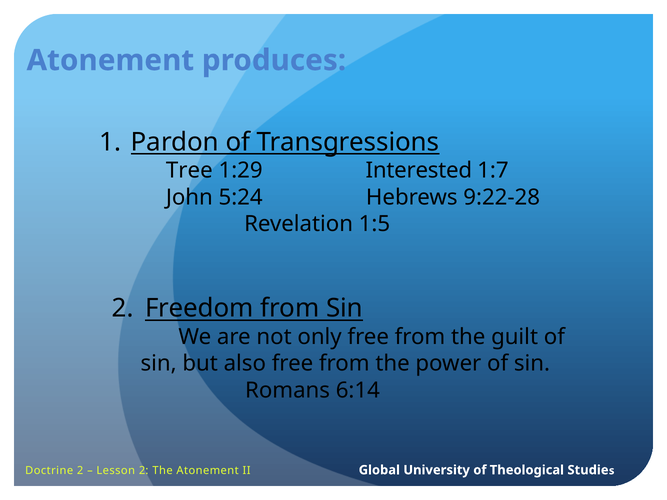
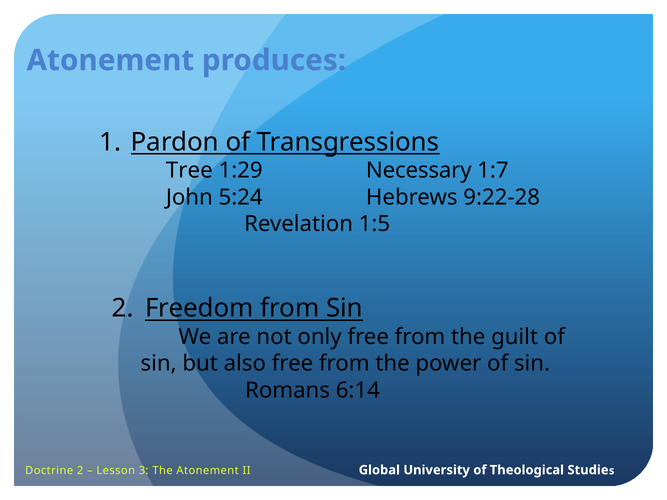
Interested: Interested -> Necessary
Lesson 2: 2 -> 3
